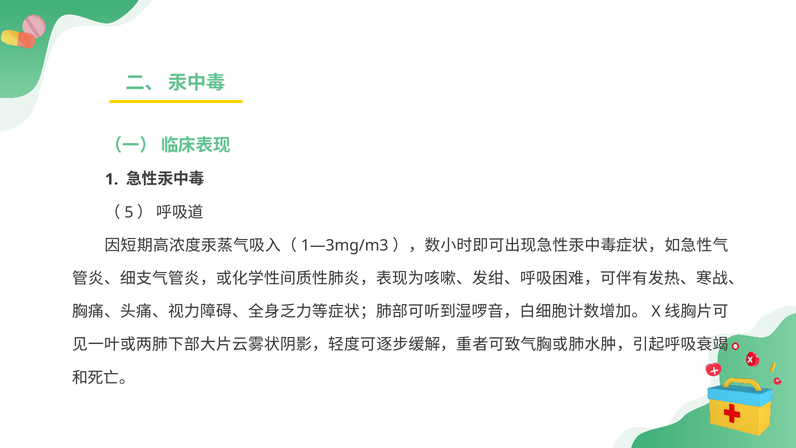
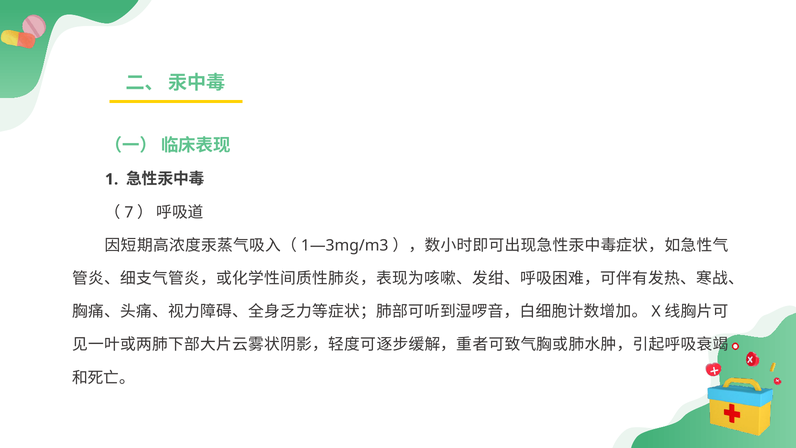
5: 5 -> 7
